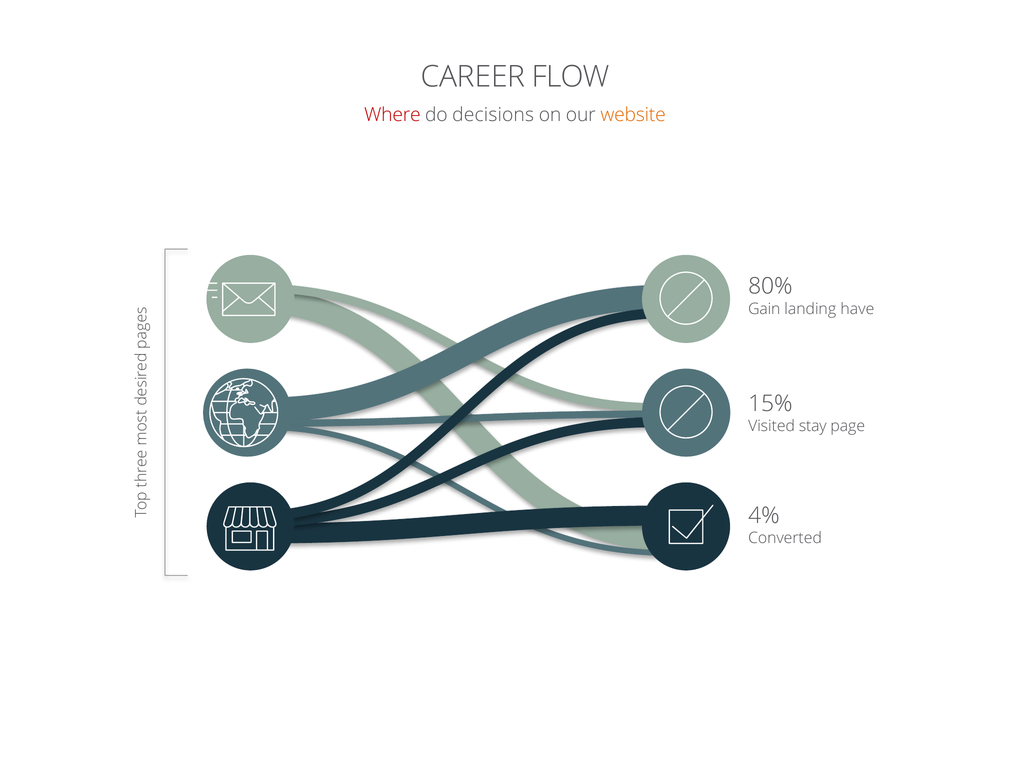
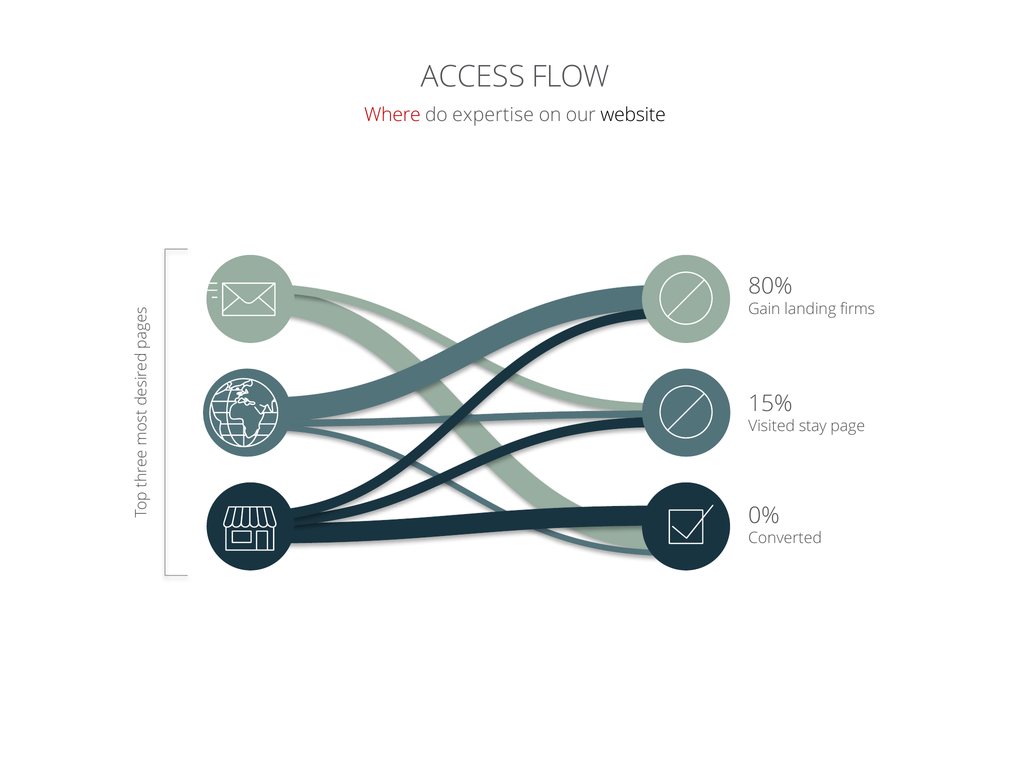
CAREER: CAREER -> ACCESS
decisions: decisions -> expertise
website colour: orange -> black
have: have -> firms
4%: 4% -> 0%
